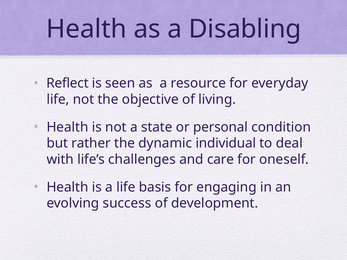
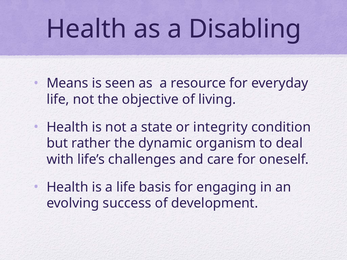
Reflect: Reflect -> Means
personal: personal -> integrity
individual: individual -> organism
